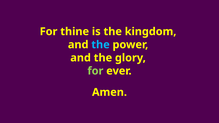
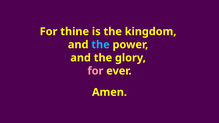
for at (95, 71) colour: light green -> pink
